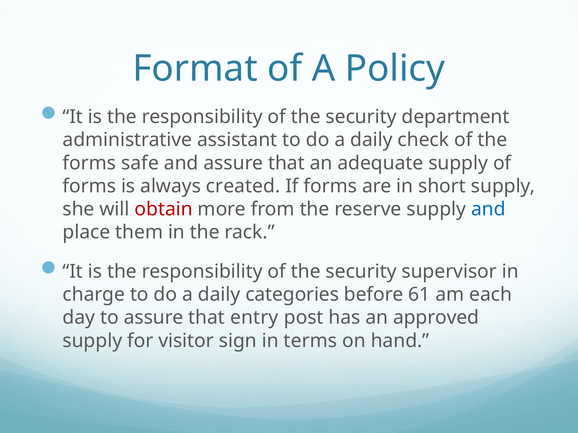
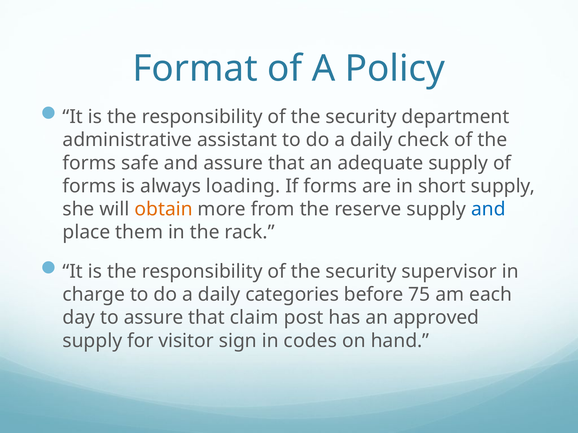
created: created -> loading
obtain colour: red -> orange
61: 61 -> 75
entry: entry -> claim
terms: terms -> codes
